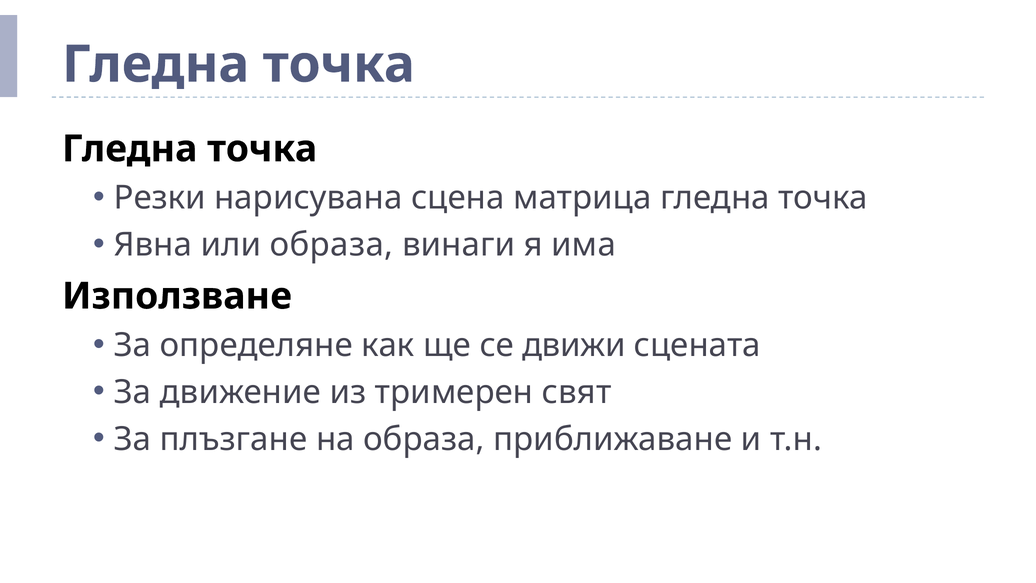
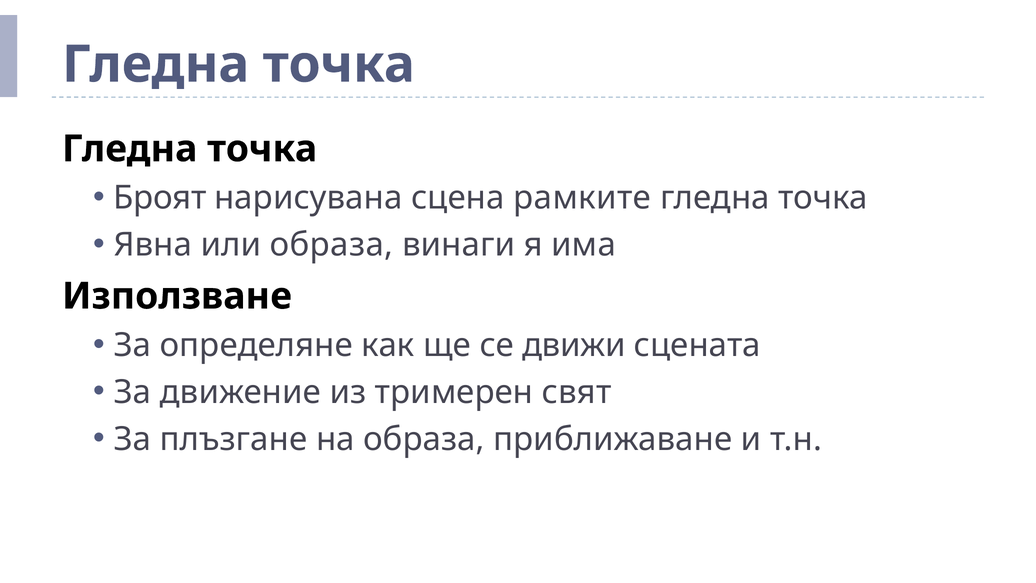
Резки: Резки -> Броят
матрица: матрица -> рамките
